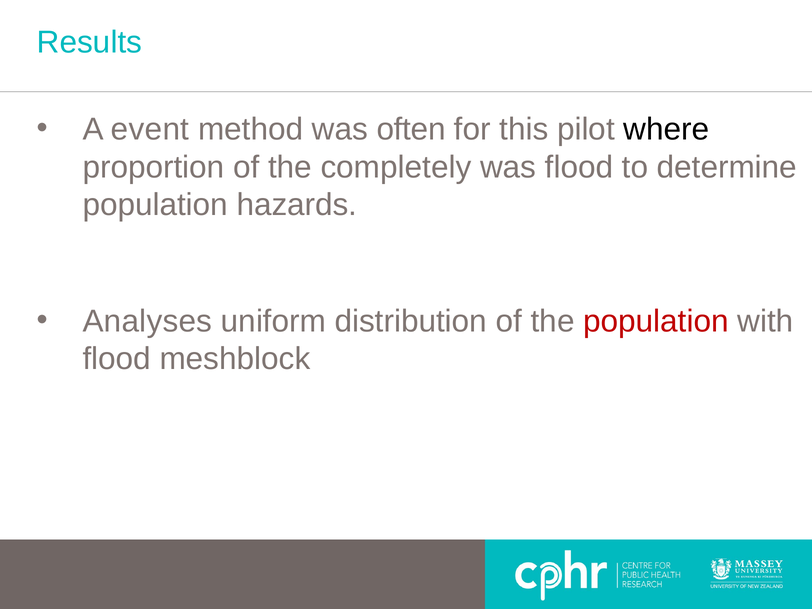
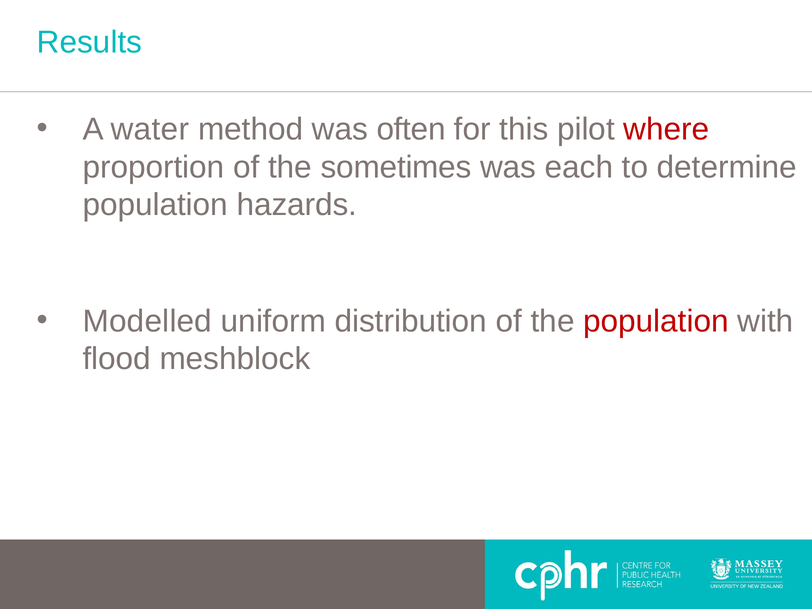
event: event -> water
where colour: black -> red
completely: completely -> sometimes
was flood: flood -> each
Analyses: Analyses -> Modelled
